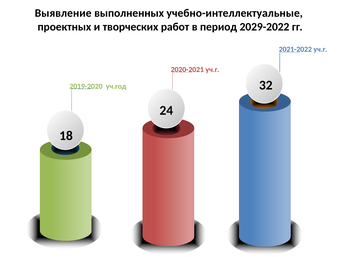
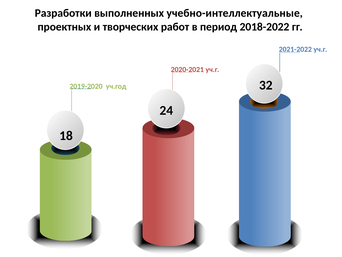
Выявление: Выявление -> Разработки
2029-2022: 2029-2022 -> 2018-2022
